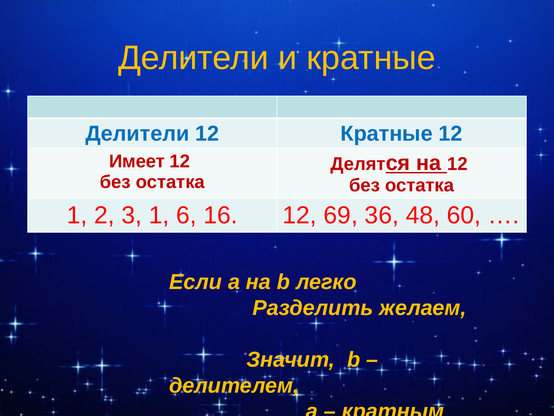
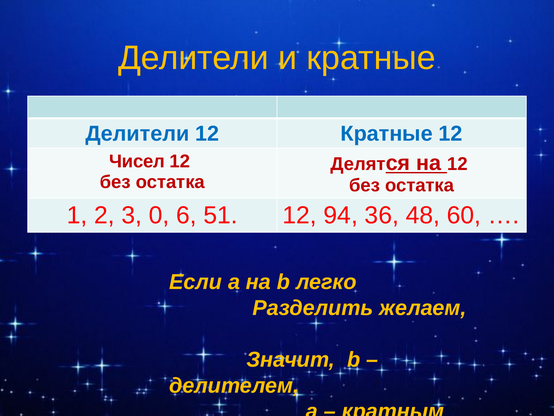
Имеет: Имеет -> Чисел
3 1: 1 -> 0
16: 16 -> 51
69: 69 -> 94
